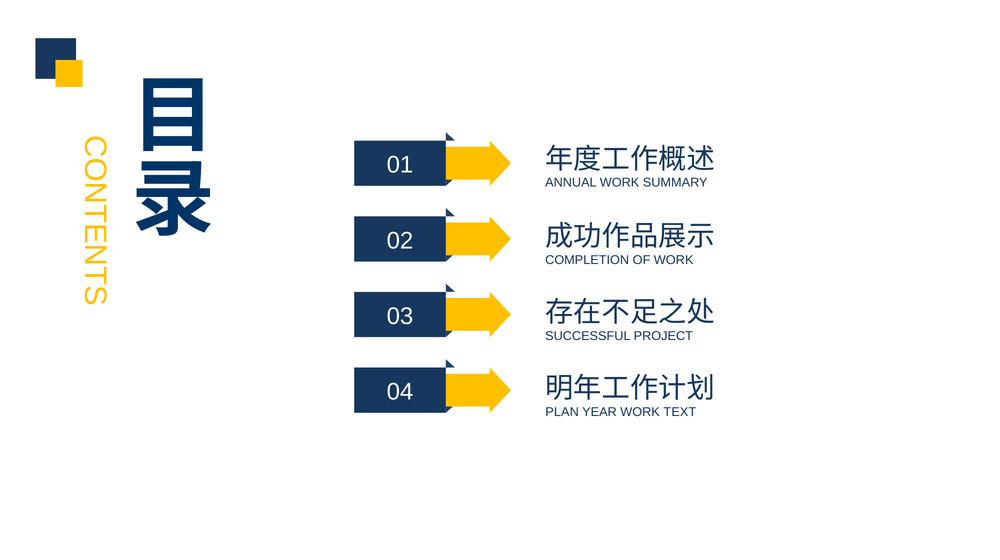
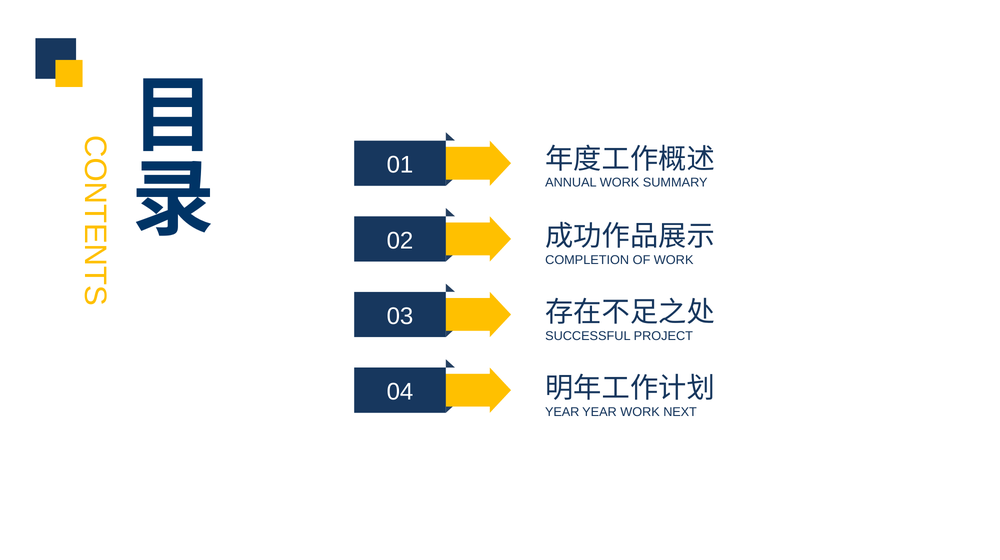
PLAN at (562, 412): PLAN -> YEAR
TEXT: TEXT -> NEXT
